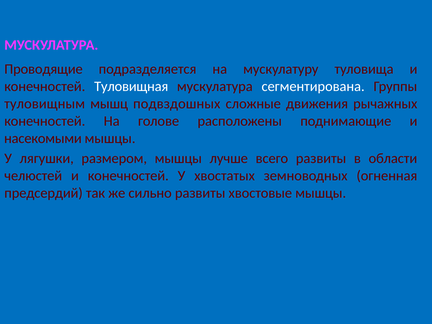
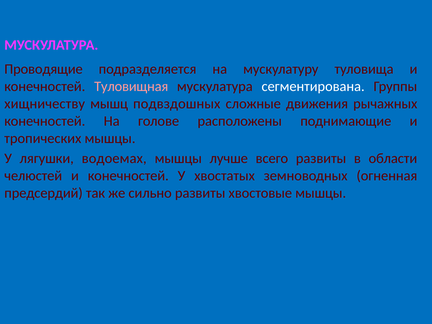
Туловищная colour: white -> pink
туловищным: туловищным -> хищничеству
насекомыми: насекомыми -> тропических
размером: размером -> водоемах
